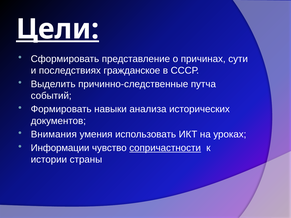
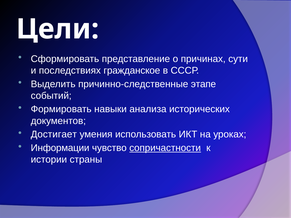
Цели underline: present -> none
путча: путча -> этапе
Внимания: Внимания -> Достигает
